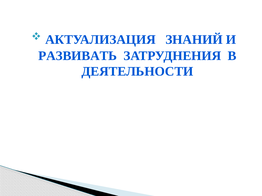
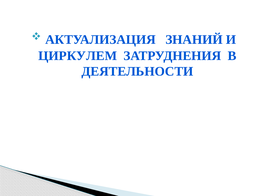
РАЗВИВАТЬ: РАЗВИВАТЬ -> ЦИРКУЛЕМ
